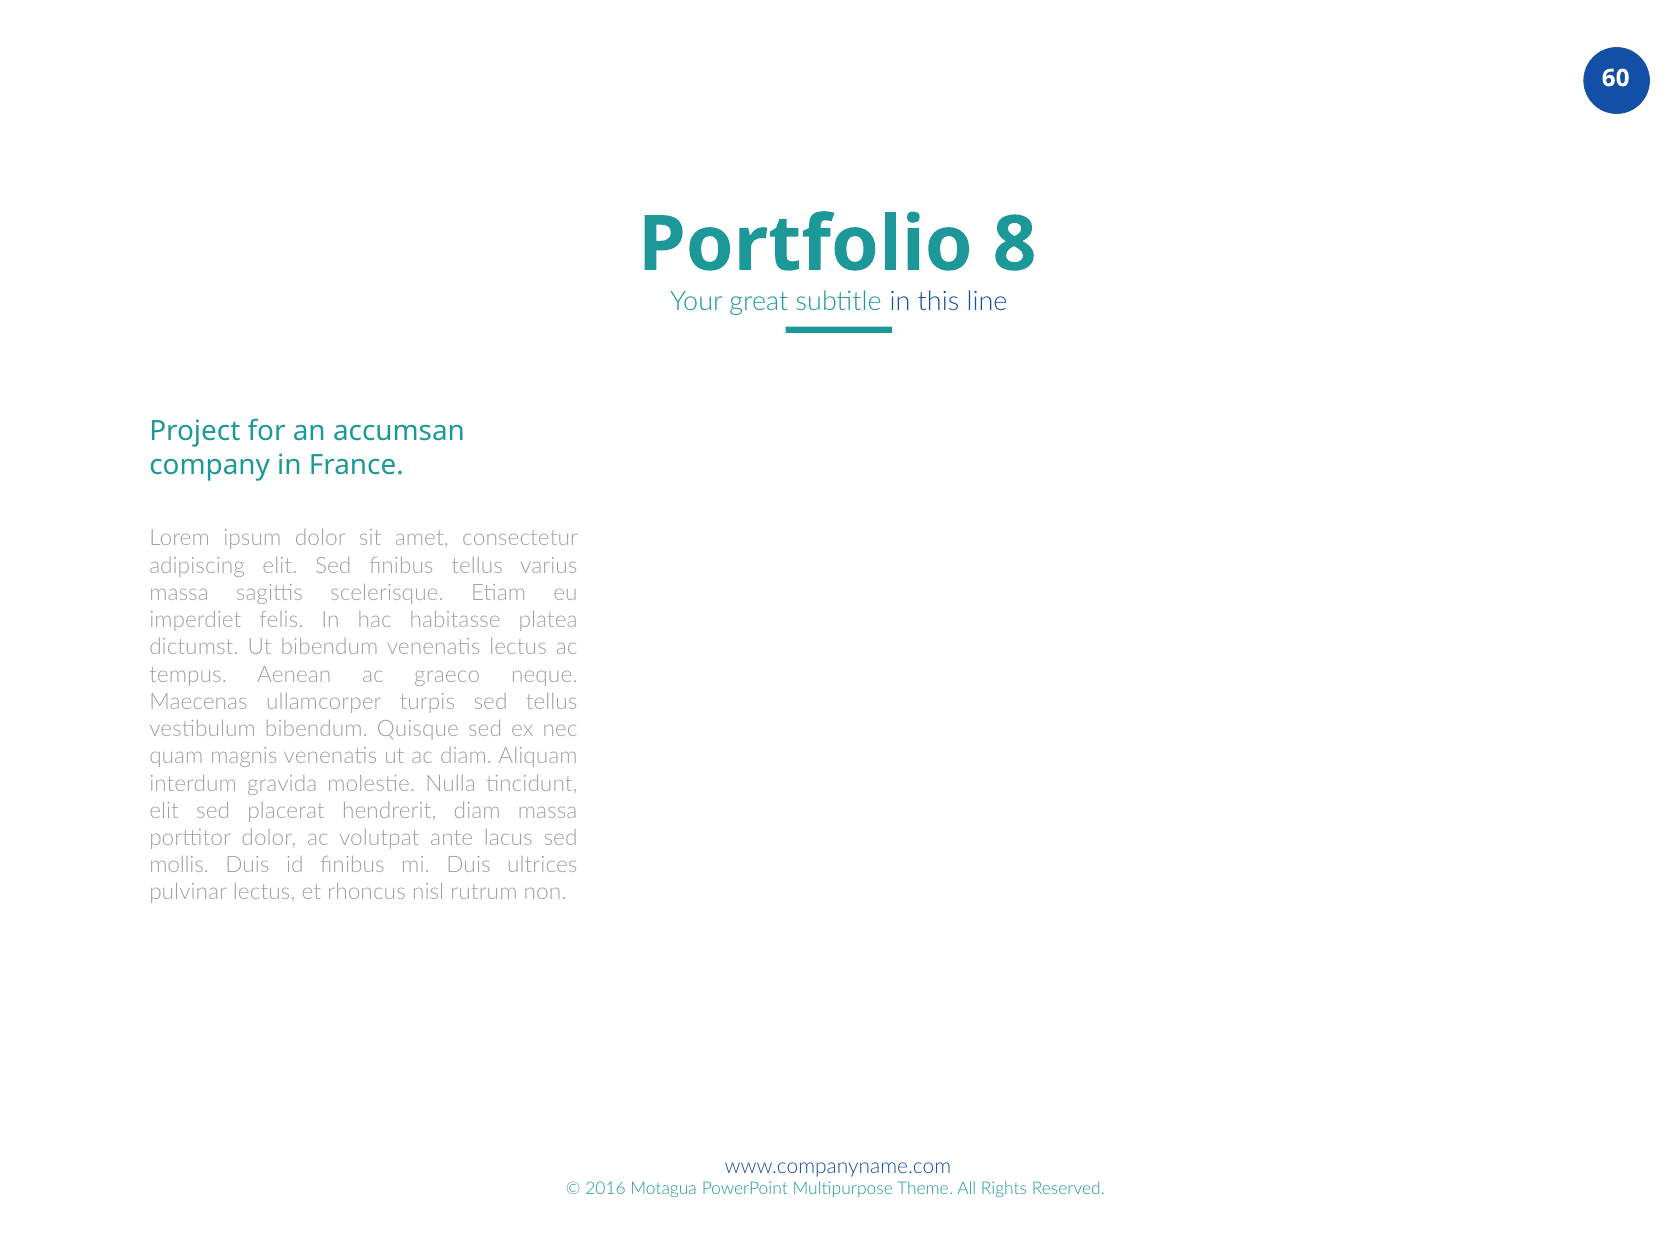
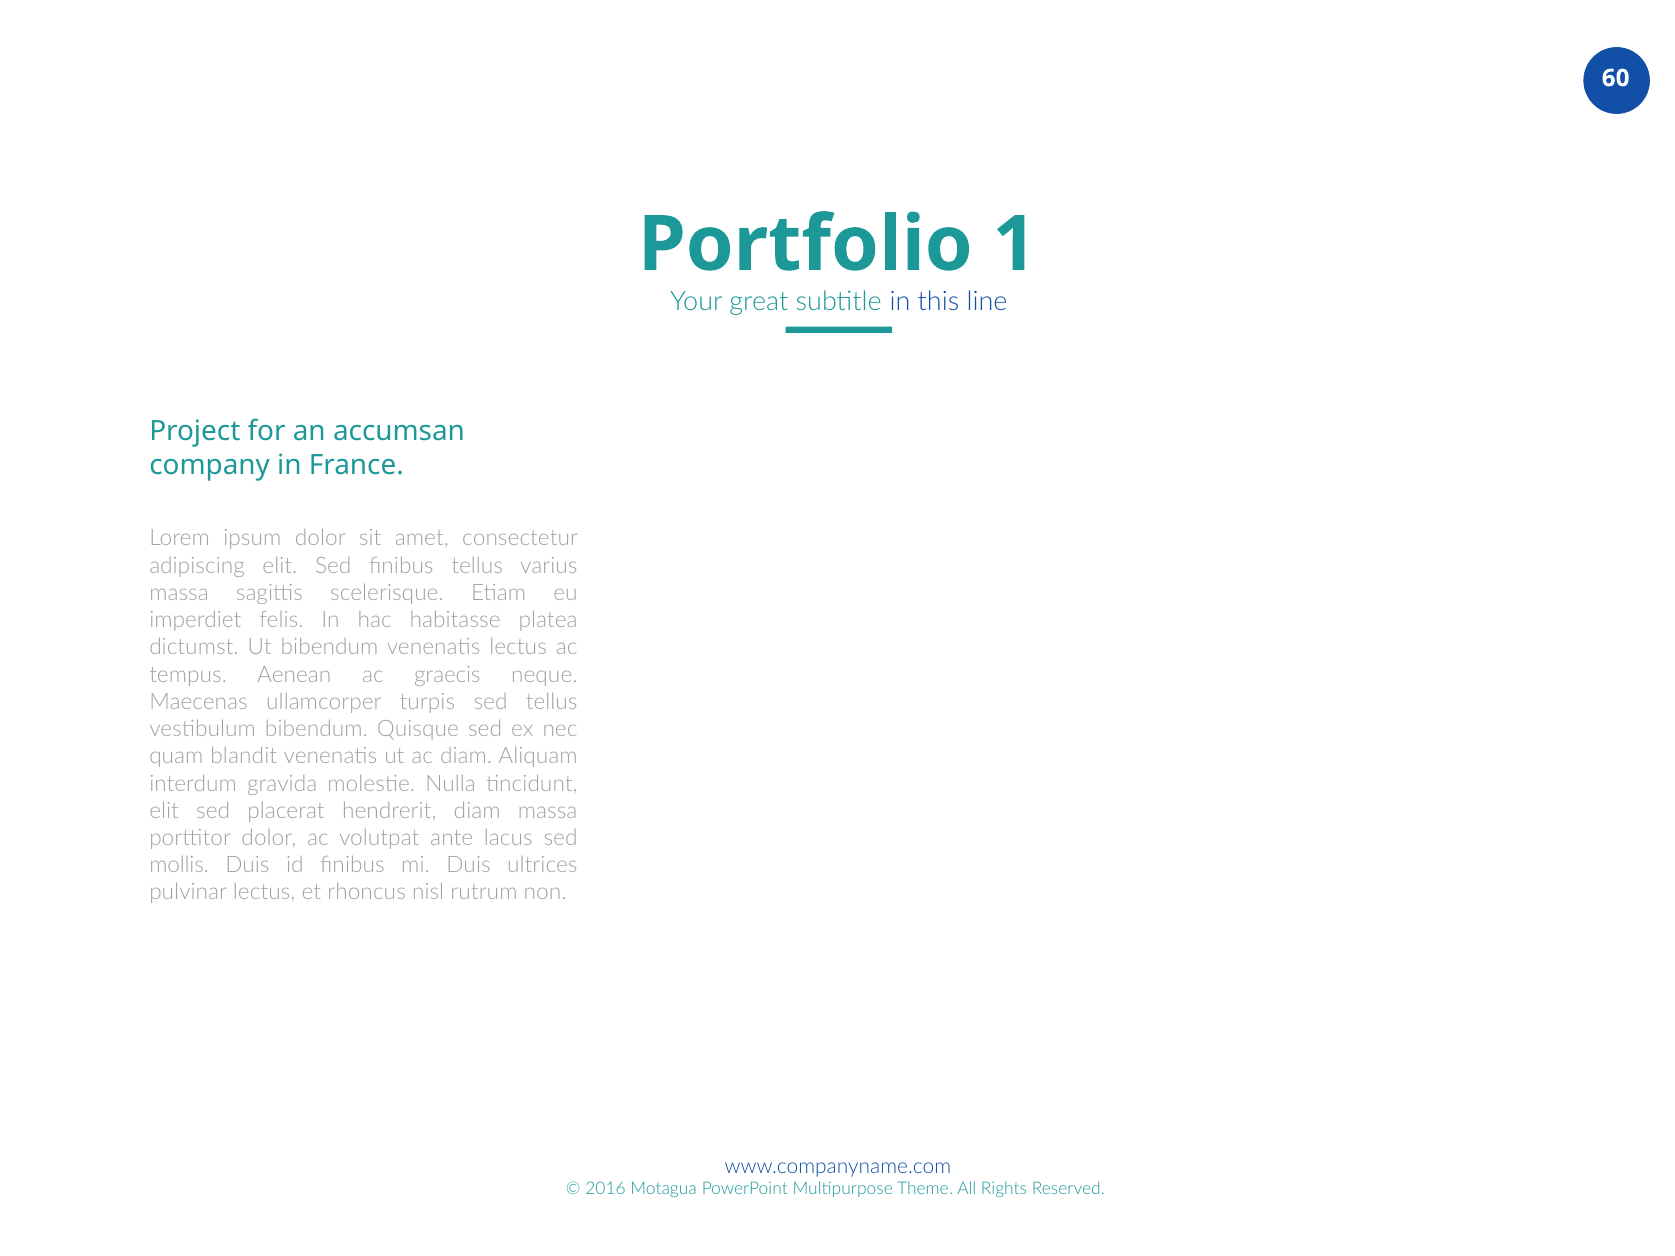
8: 8 -> 1
graeco: graeco -> graecis
magnis: magnis -> blandit
